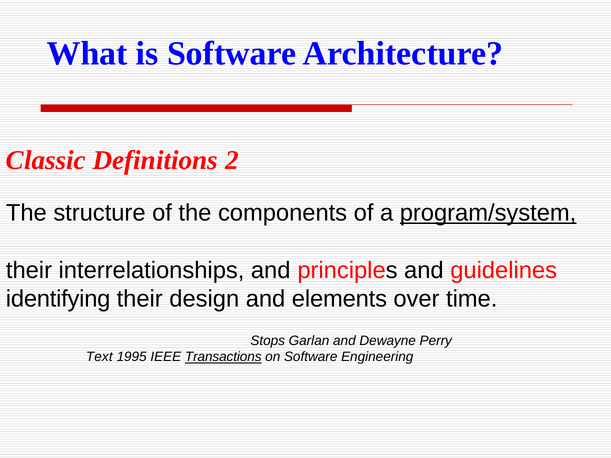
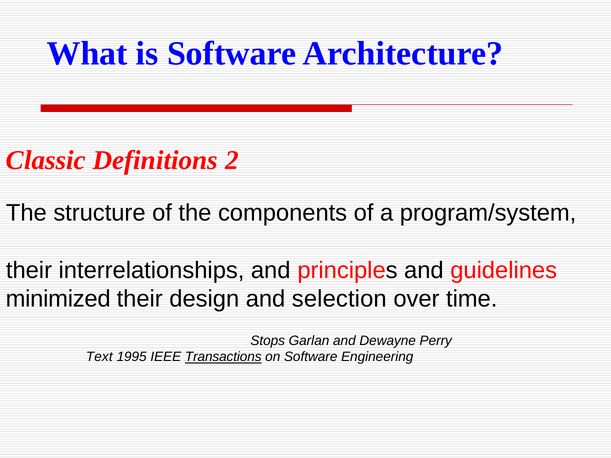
program/system underline: present -> none
identifying: identifying -> minimized
elements: elements -> selection
